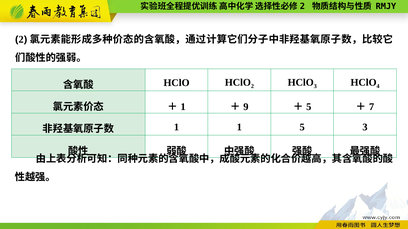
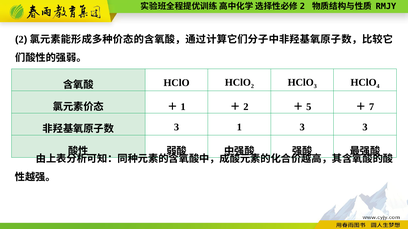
9 at (246, 107): 9 -> 2
1 at (177, 127): 1 -> 3
1 5: 5 -> 3
